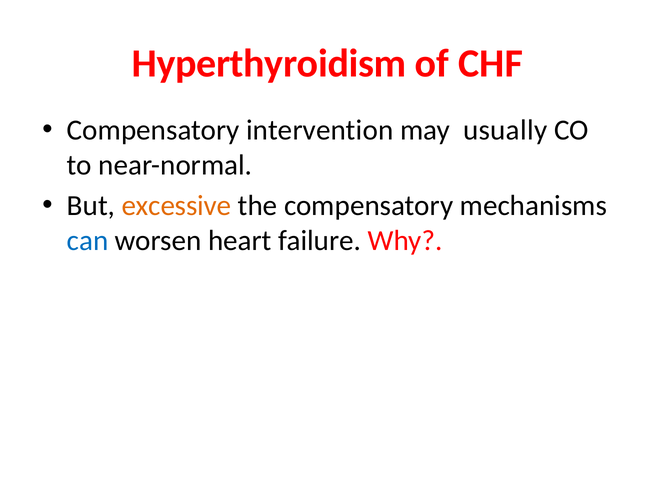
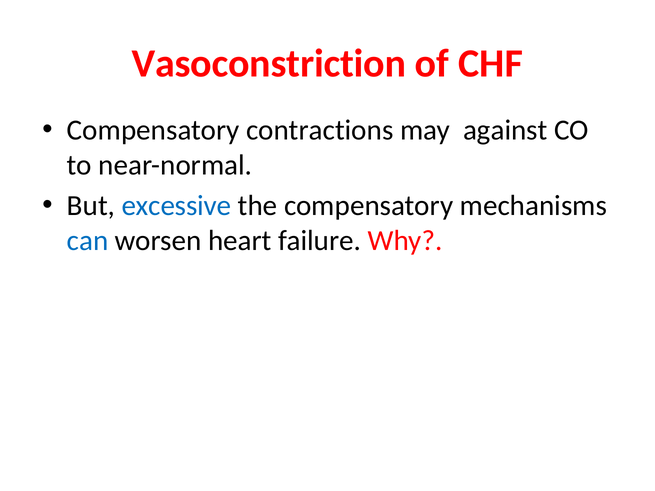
Hyperthyroidism: Hyperthyroidism -> Vasoconstriction
intervention: intervention -> contractions
usually: usually -> against
excessive colour: orange -> blue
